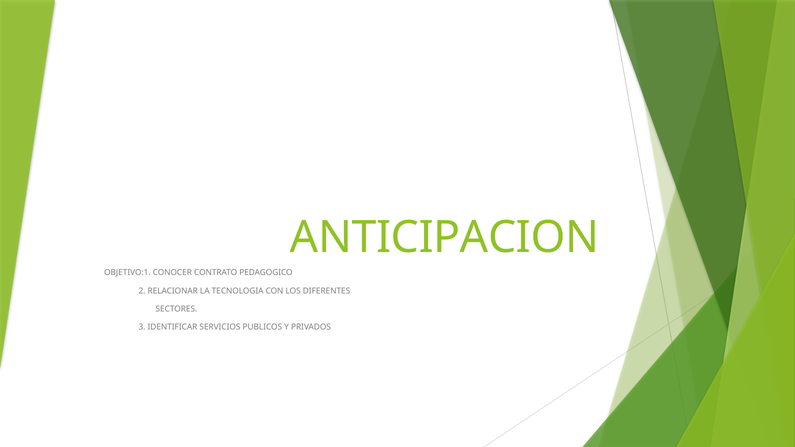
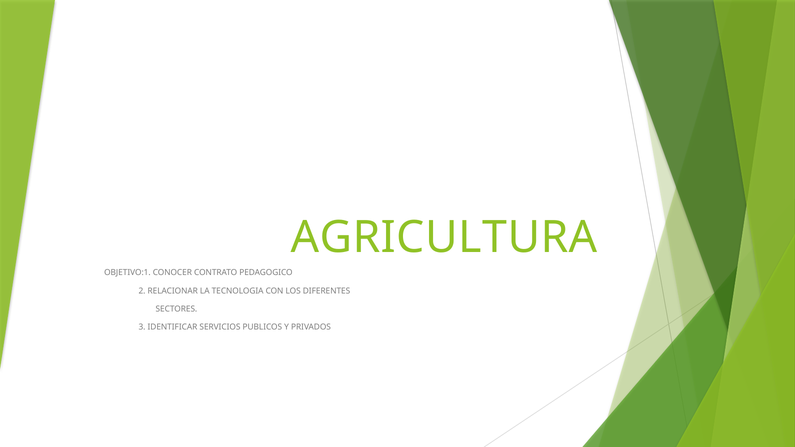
ANTICIPACION: ANTICIPACION -> AGRICULTURA
